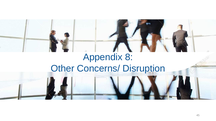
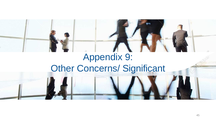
8: 8 -> 9
Disruption: Disruption -> Significant
